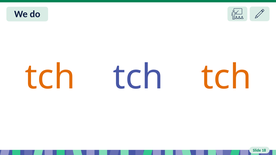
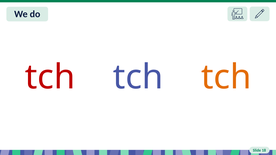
tch at (50, 77) colour: orange -> red
